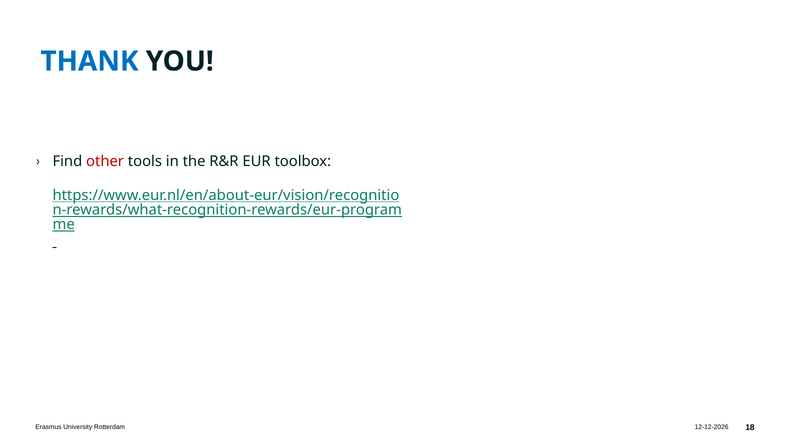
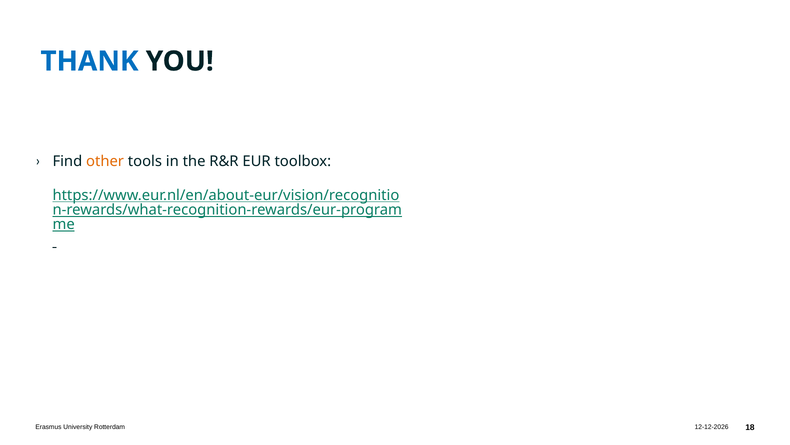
other colour: red -> orange
